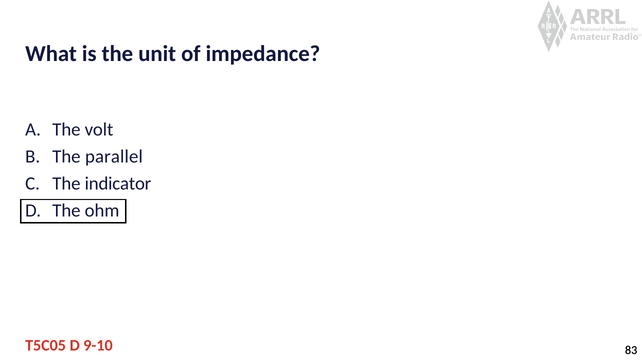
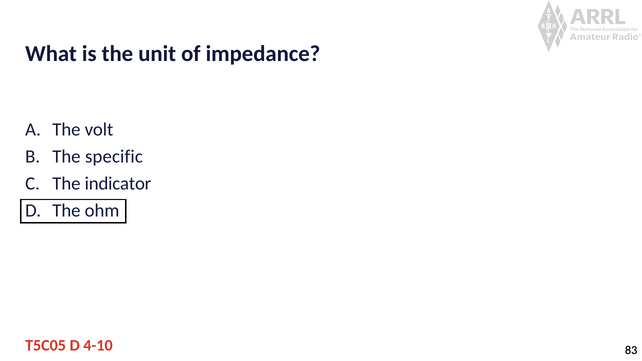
parallel: parallel -> specific
9-10: 9-10 -> 4-10
